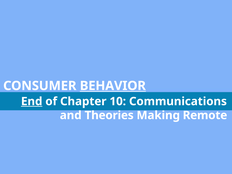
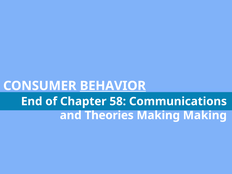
End underline: present -> none
10: 10 -> 58
Making Remote: Remote -> Making
